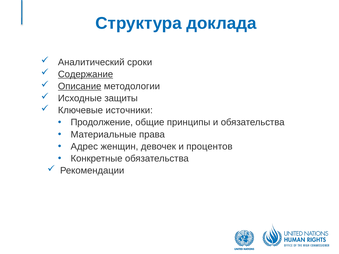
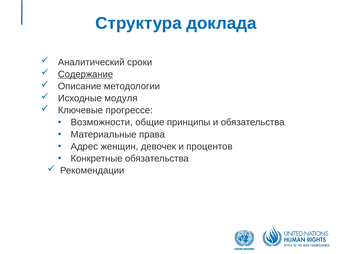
Описание underline: present -> none
защиты: защиты -> модуля
источники: источники -> прогрессе
Продолжение: Продолжение -> Возможности
